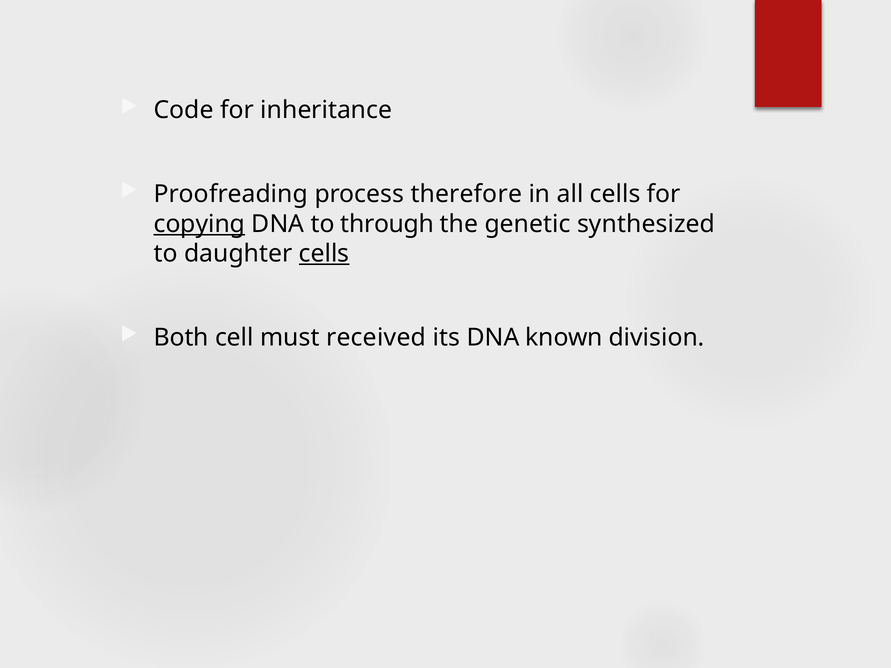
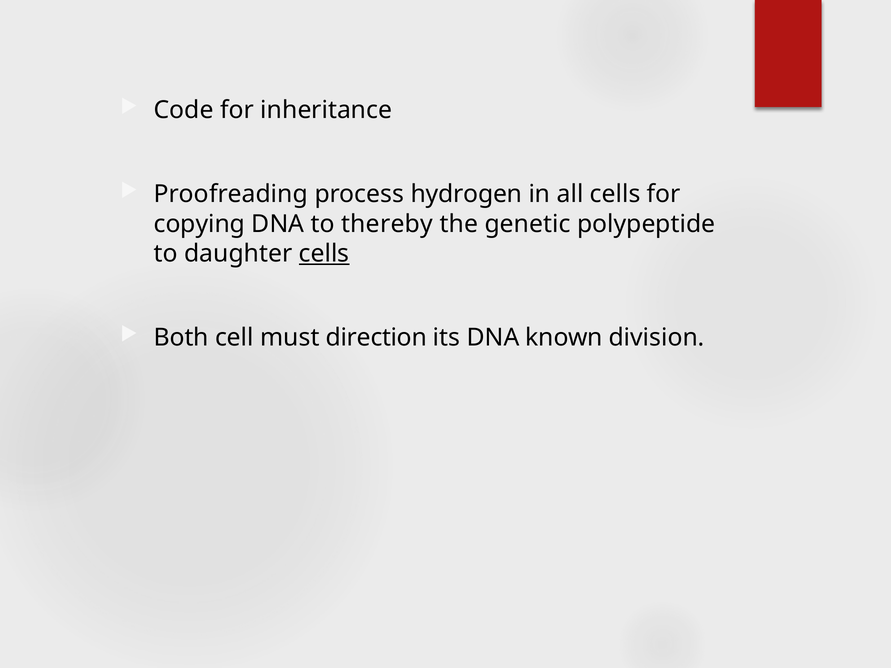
therefore: therefore -> hydrogen
copying underline: present -> none
through: through -> thereby
synthesized: synthesized -> polypeptide
received: received -> direction
